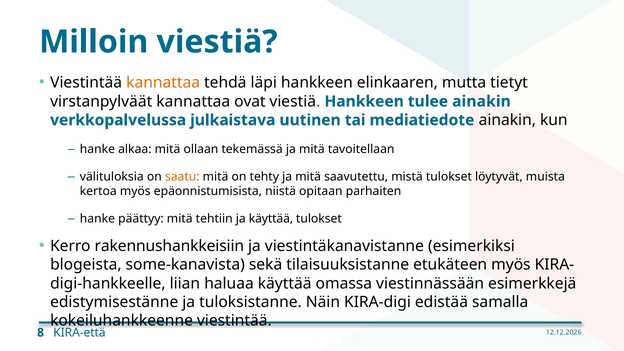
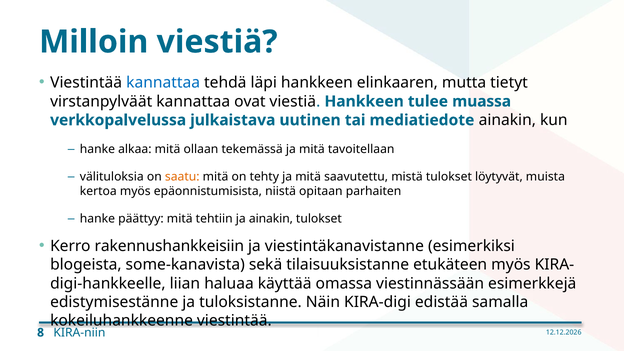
kannattaa at (163, 83) colour: orange -> blue
tulee ainakin: ainakin -> muassa
ja käyttää: käyttää -> ainakin
KIRA-että: KIRA-että -> KIRA-niin
